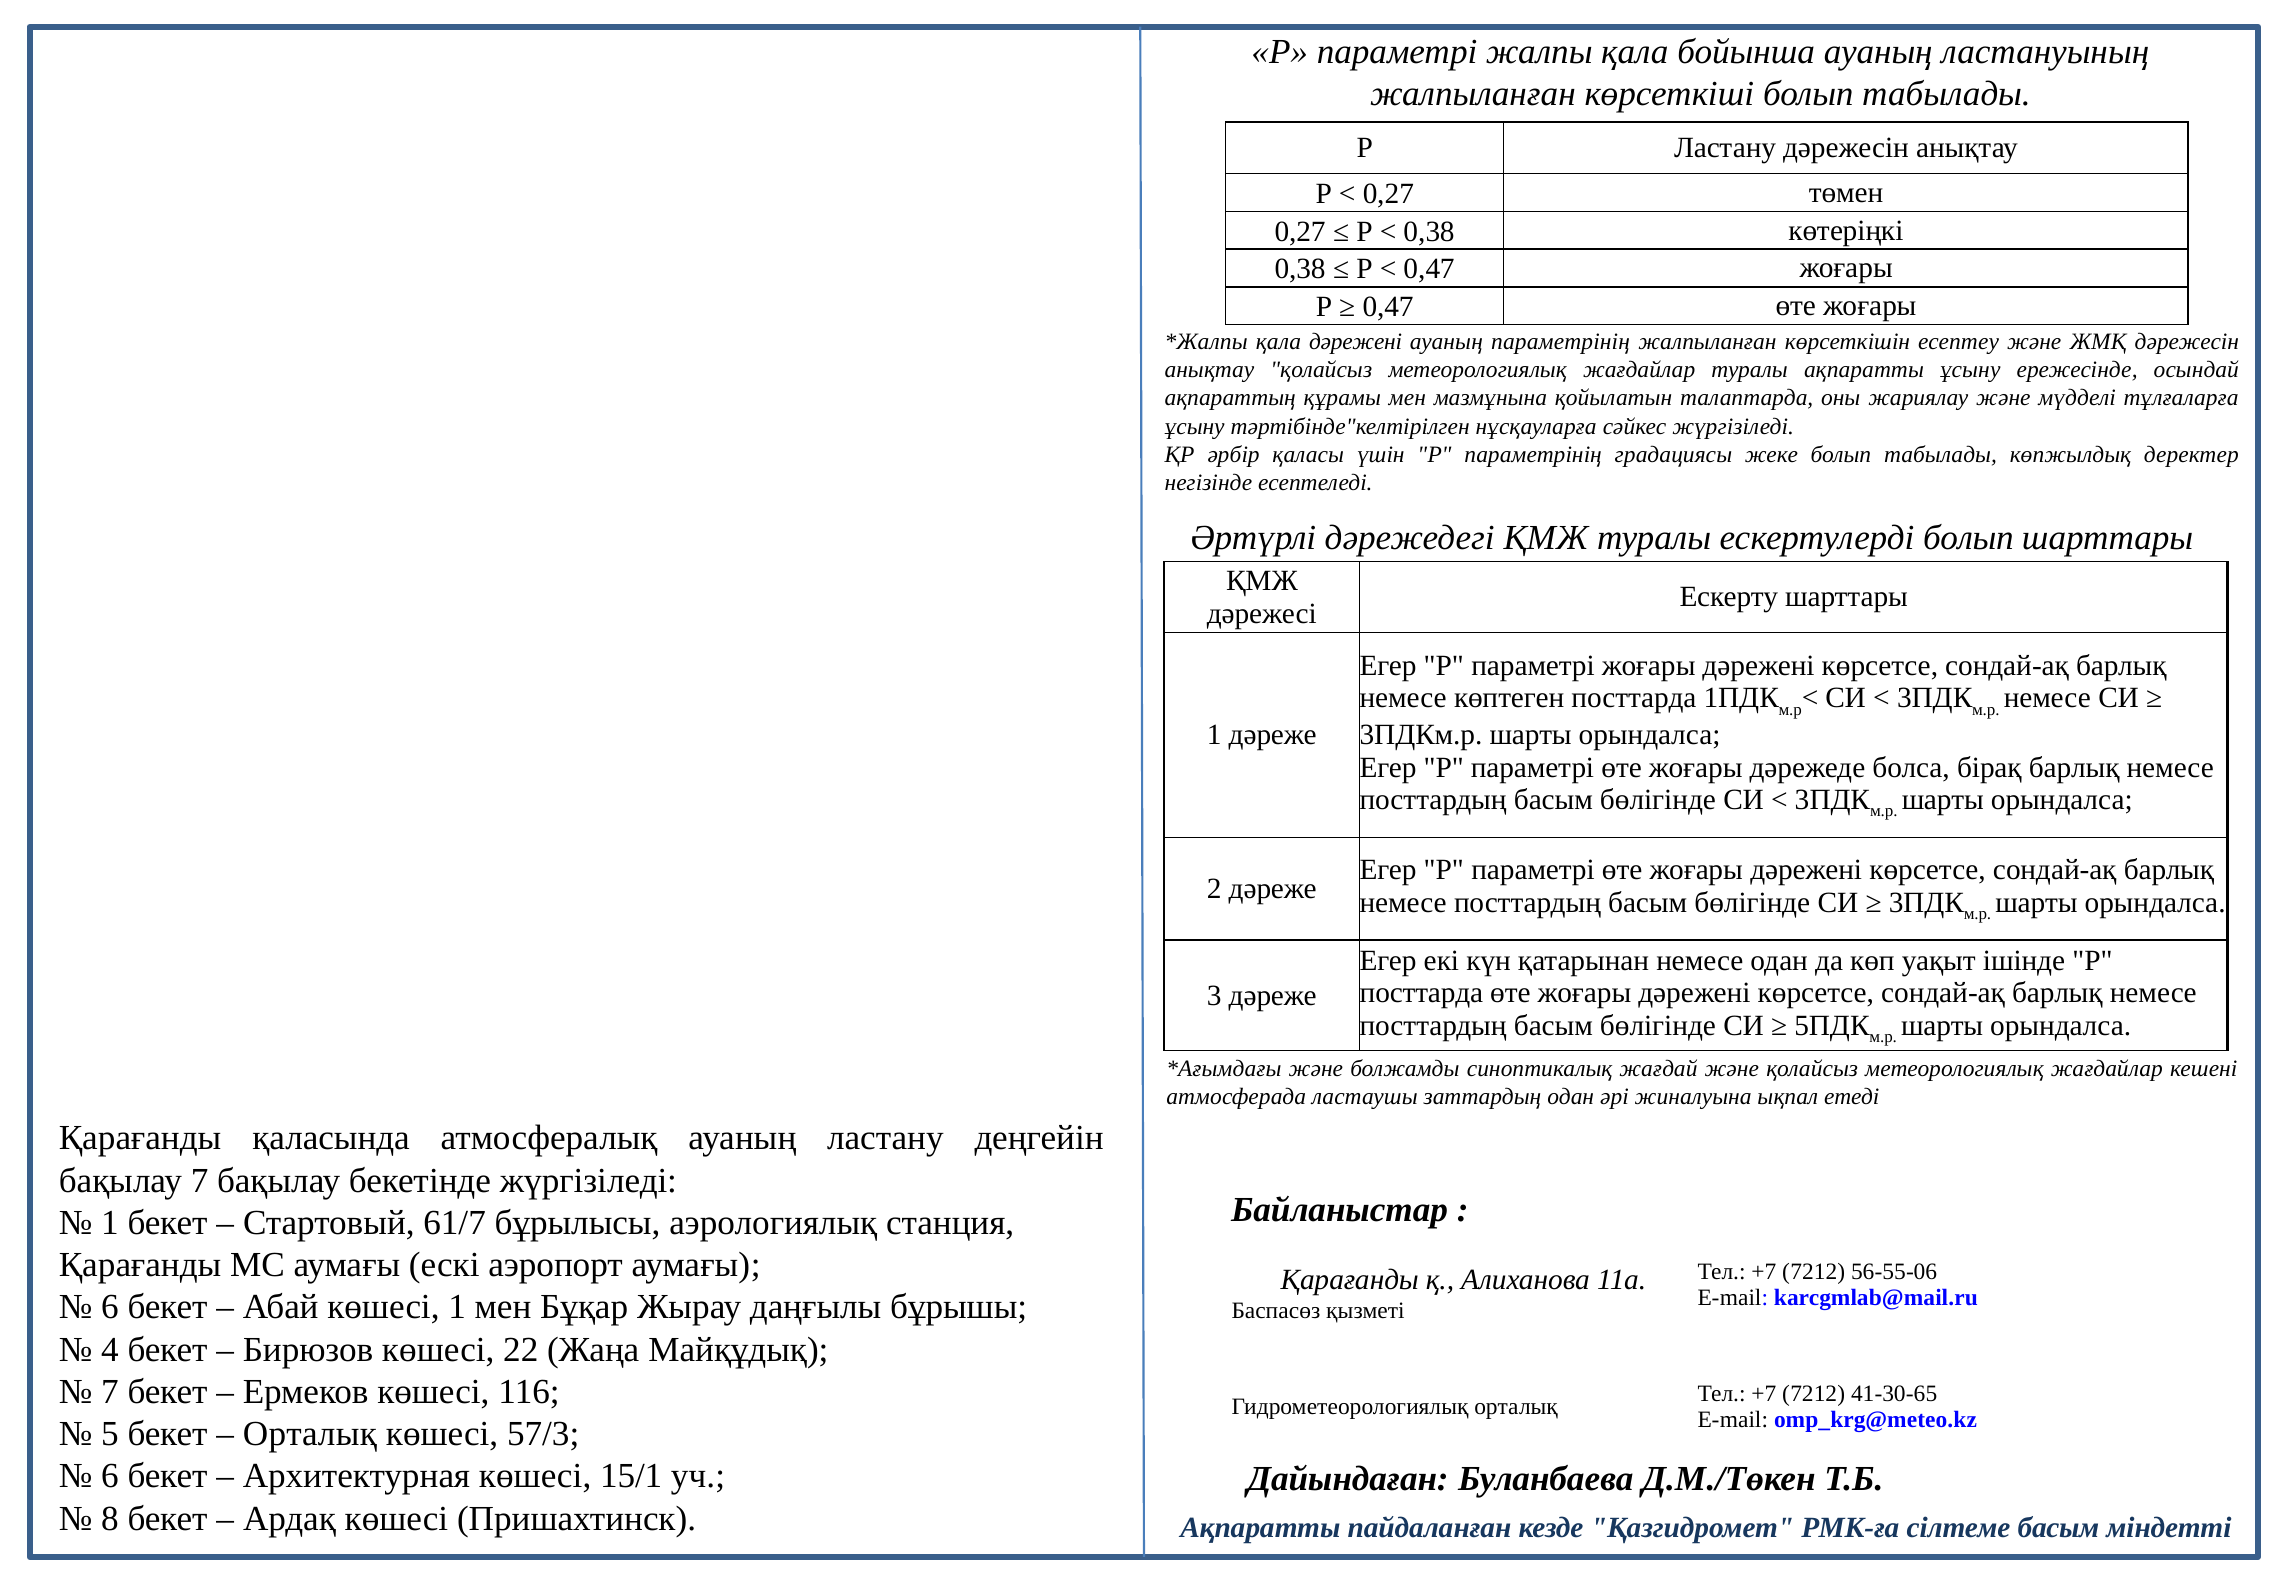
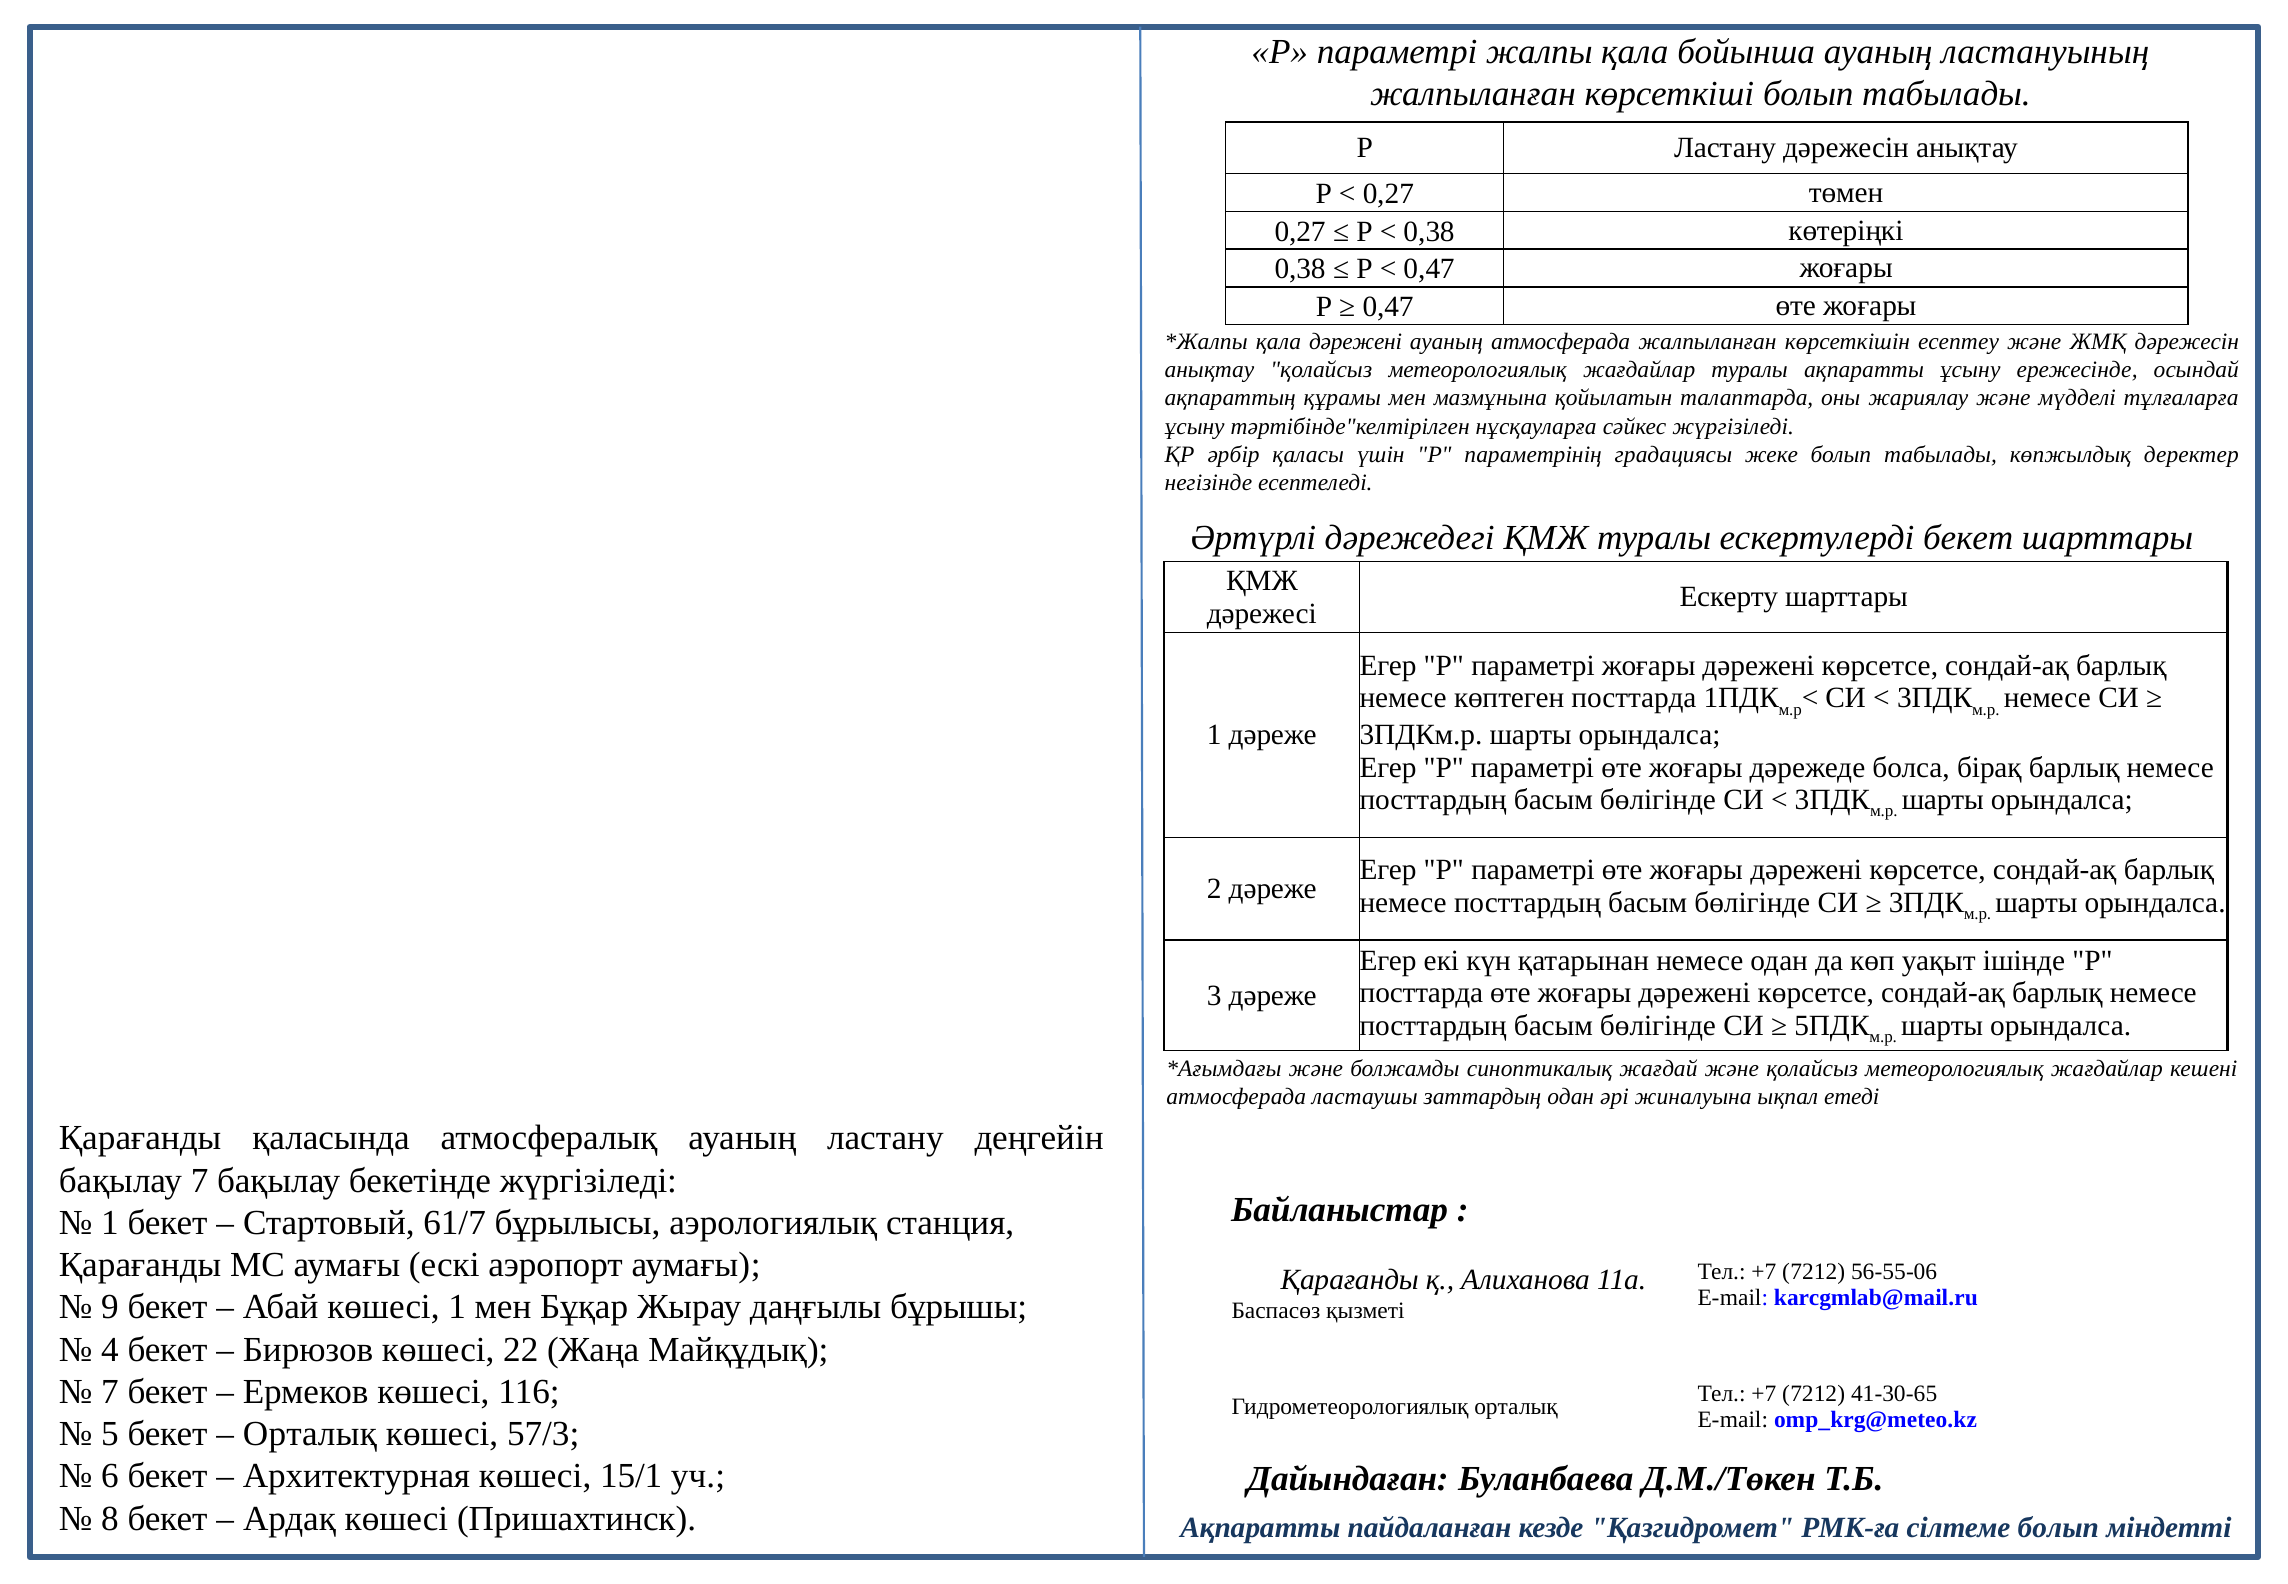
ауаның параметрінің: параметрінің -> атмосферада
ескертулерді болып: болып -> бекет
6 at (110, 1307): 6 -> 9
сілтеме басым: басым -> болып
